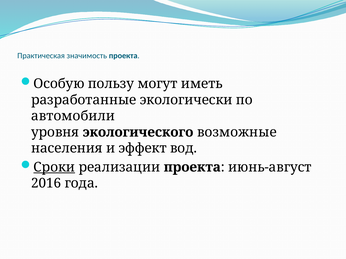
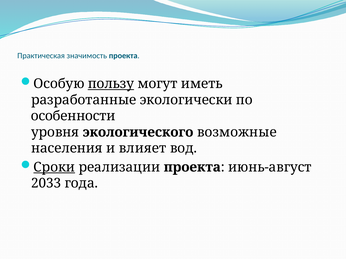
пользу underline: none -> present
автомобили: автомобили -> особенности
эффект: эффект -> влияет
2016: 2016 -> 2033
